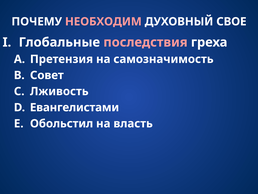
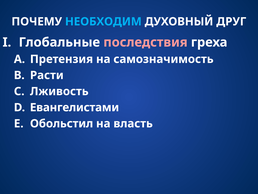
НЕОБХОДИМ colour: pink -> light blue
СВОЕ: СВОЕ -> ДРУГ
Совет: Совет -> Расти
